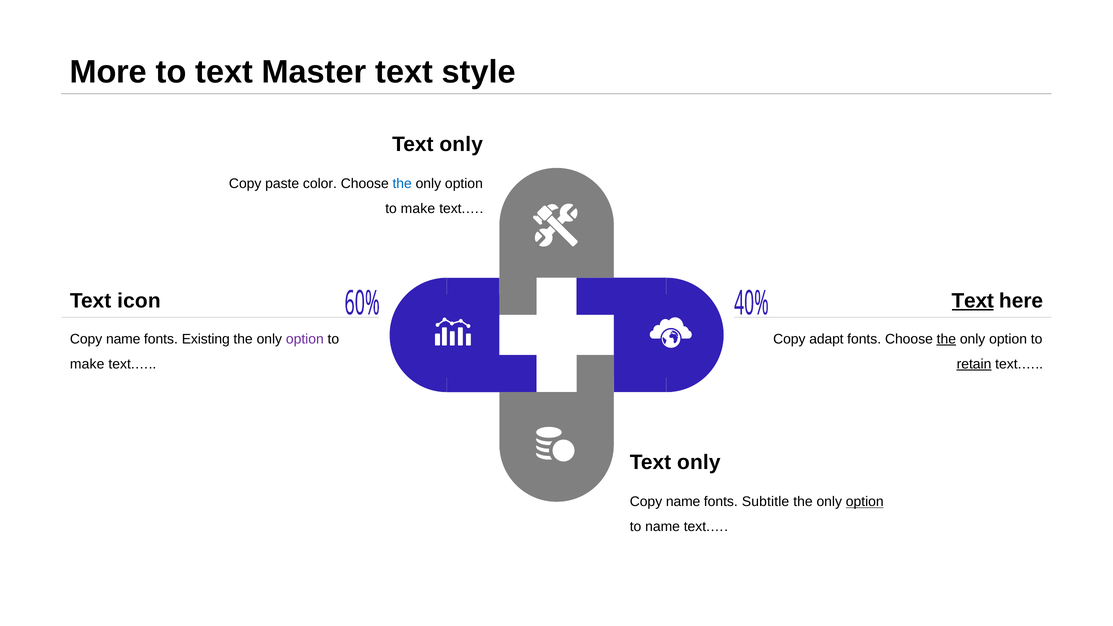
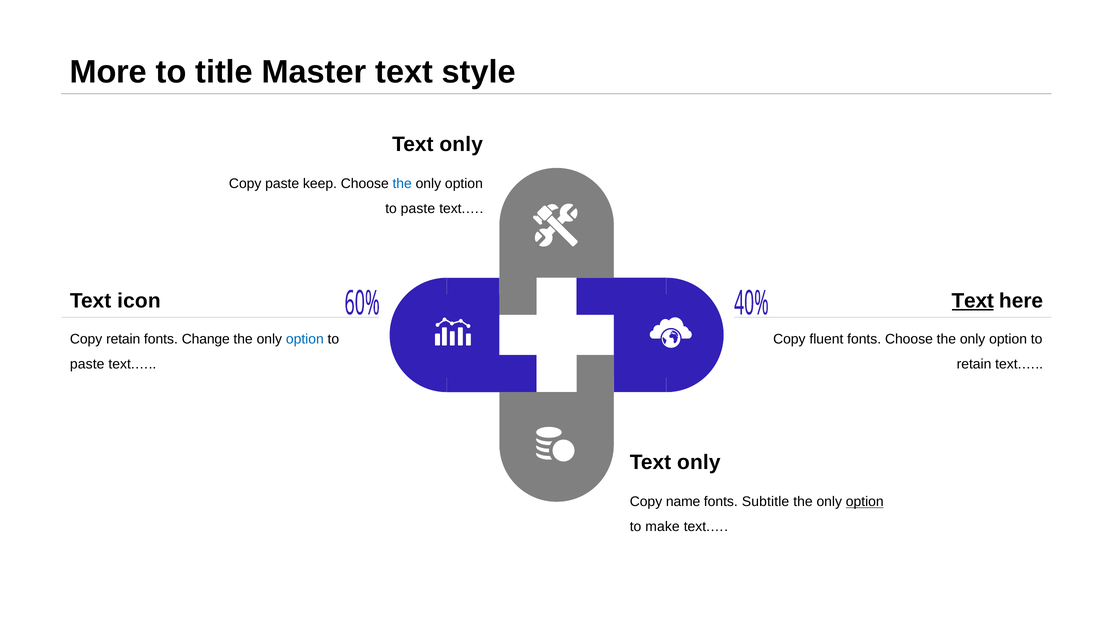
to text: text -> title
color: color -> keep
make at (418, 209): make -> paste
name at (123, 339): name -> retain
Existing: Existing -> Change
option at (305, 339) colour: purple -> blue
adapt: adapt -> fluent
the at (946, 339) underline: present -> none
make at (87, 364): make -> paste
retain at (974, 364) underline: present -> none
to name: name -> make
